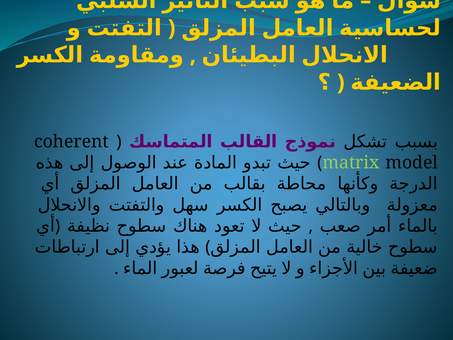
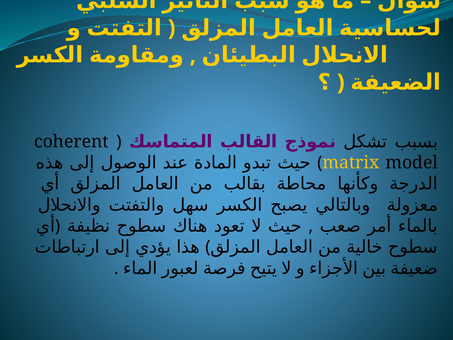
matrix colour: light green -> yellow
